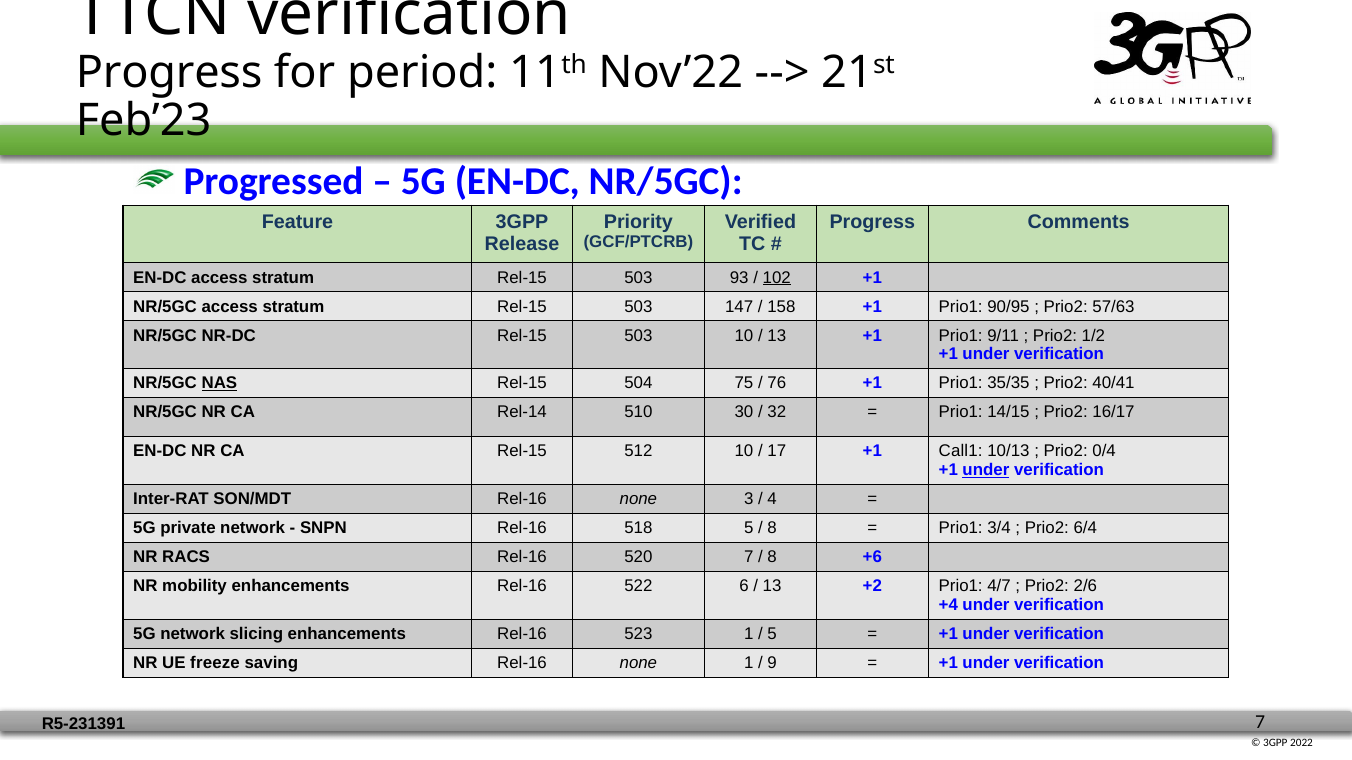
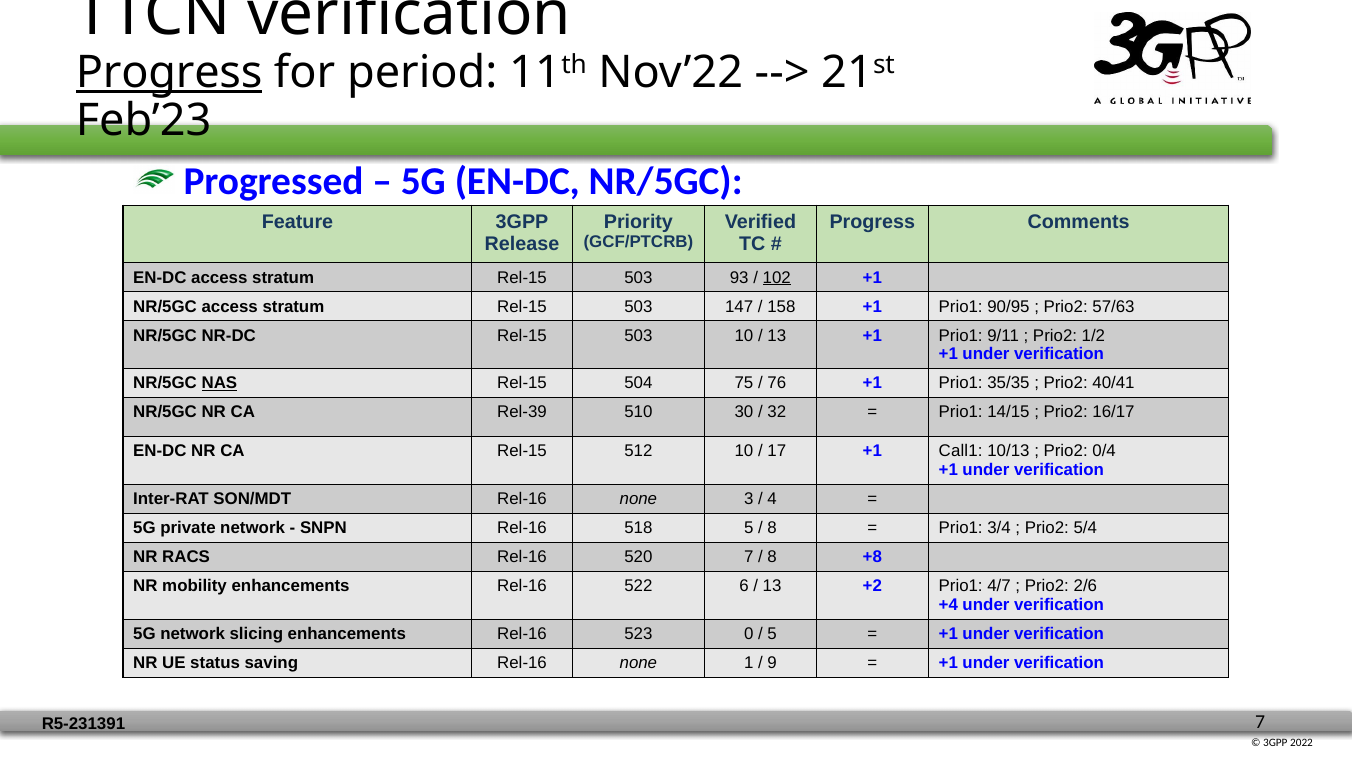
Progress at (169, 72) underline: none -> present
Rel-14: Rel-14 -> Rel-39
under at (986, 470) underline: present -> none
6/4: 6/4 -> 5/4
+6: +6 -> +8
523 1: 1 -> 0
freeze: freeze -> status
